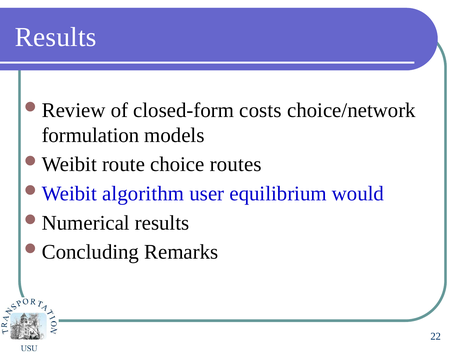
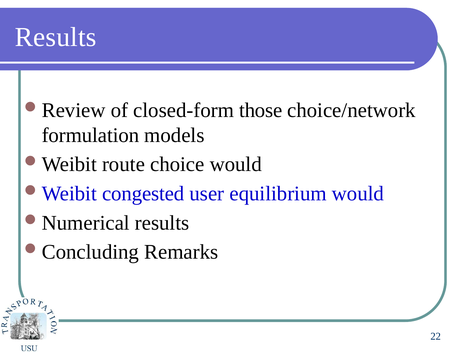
costs: costs -> those
choice routes: routes -> would
algorithm: algorithm -> congested
